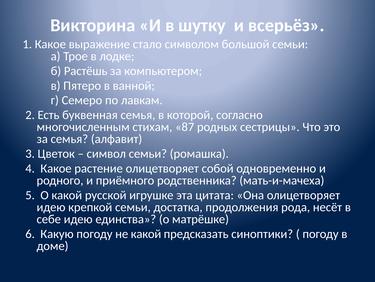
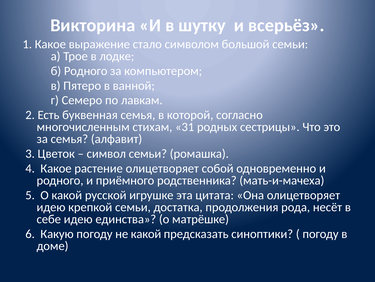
б Растёшь: Растёшь -> Родного
87: 87 -> 31
